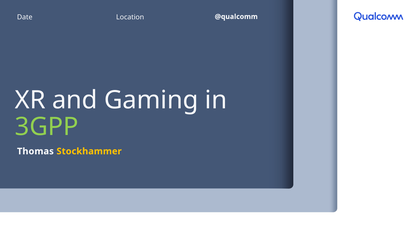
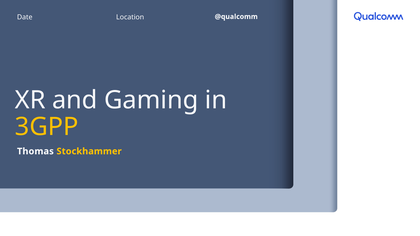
3GPP colour: light green -> yellow
